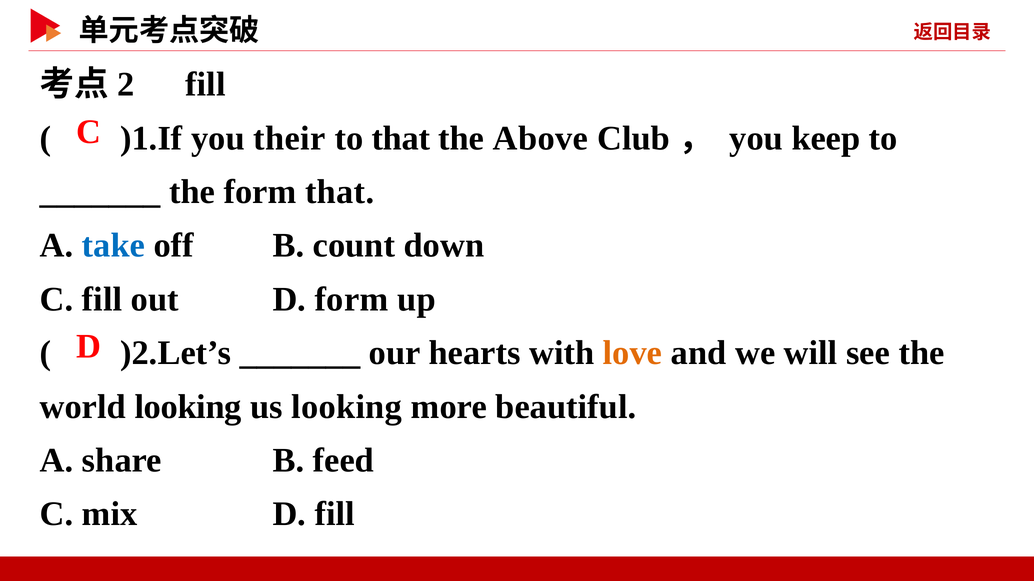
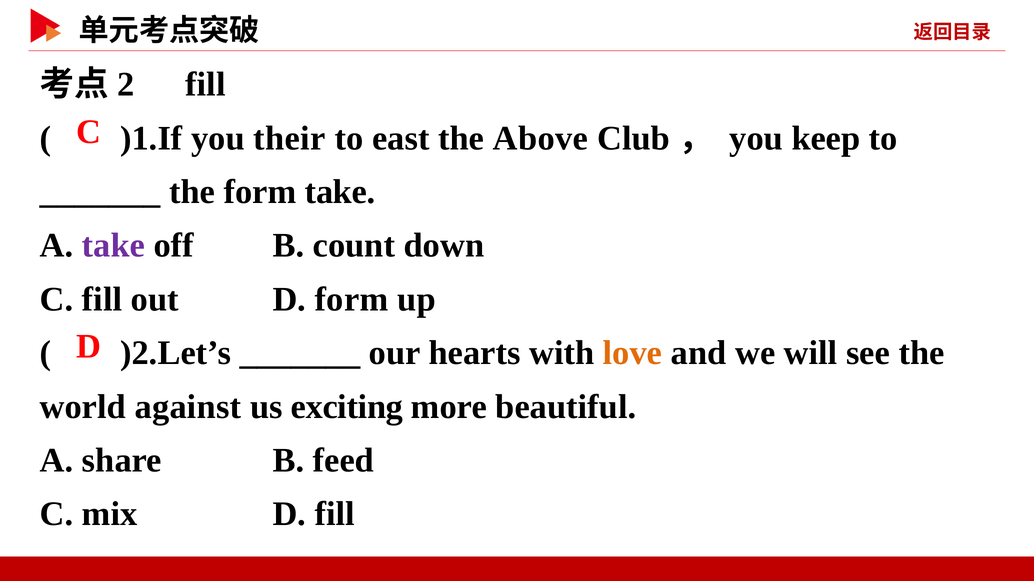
to that: that -> east
form that: that -> take
take at (114, 246) colour: blue -> purple
world looking: looking -> against
us looking: looking -> exciting
